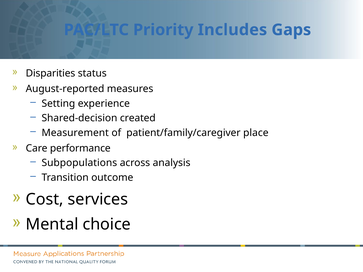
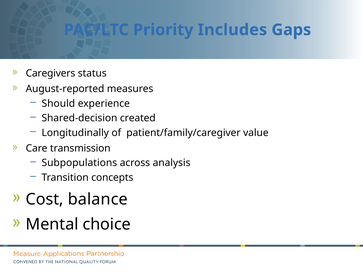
Disparities: Disparities -> Caregivers
Setting: Setting -> Should
Measurement: Measurement -> Longitudinally
place: place -> value
performance: performance -> transmission
outcome: outcome -> concepts
services: services -> balance
